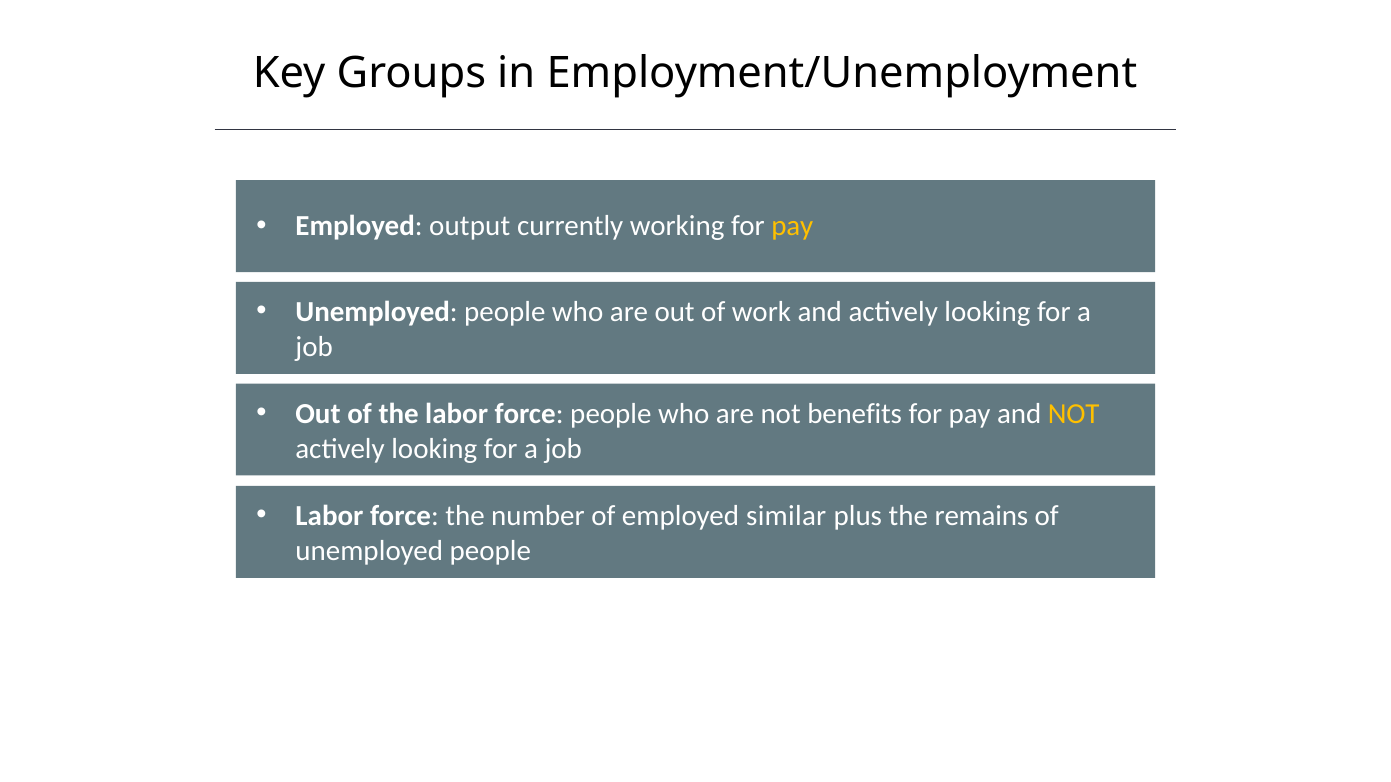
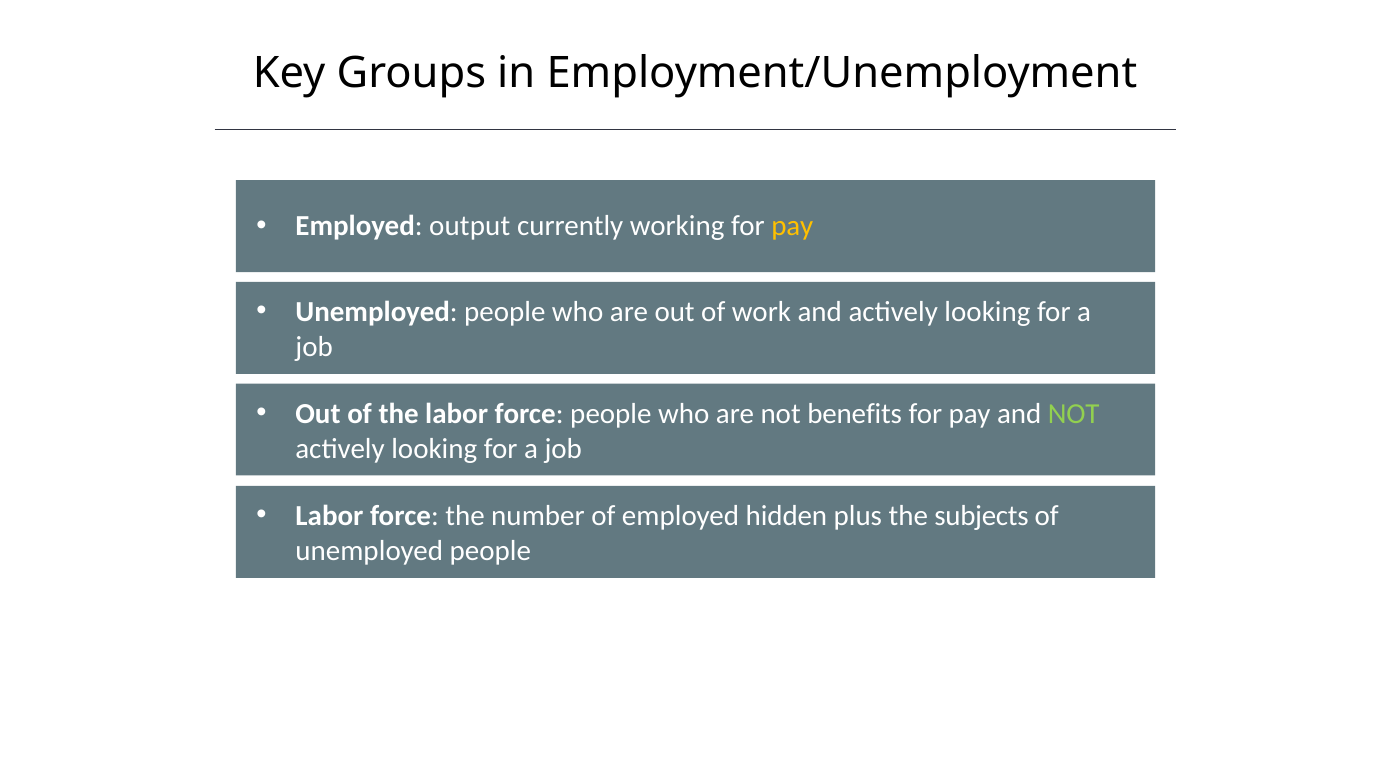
NOT at (1074, 414) colour: yellow -> light green
similar: similar -> hidden
remains: remains -> subjects
